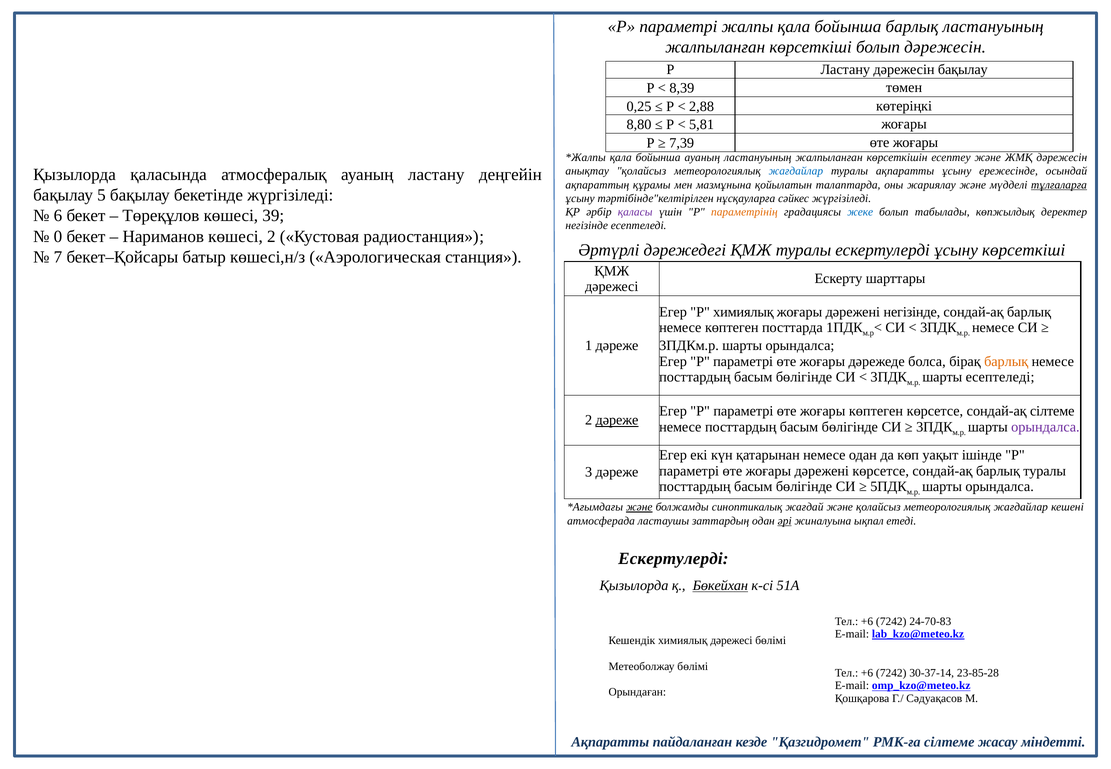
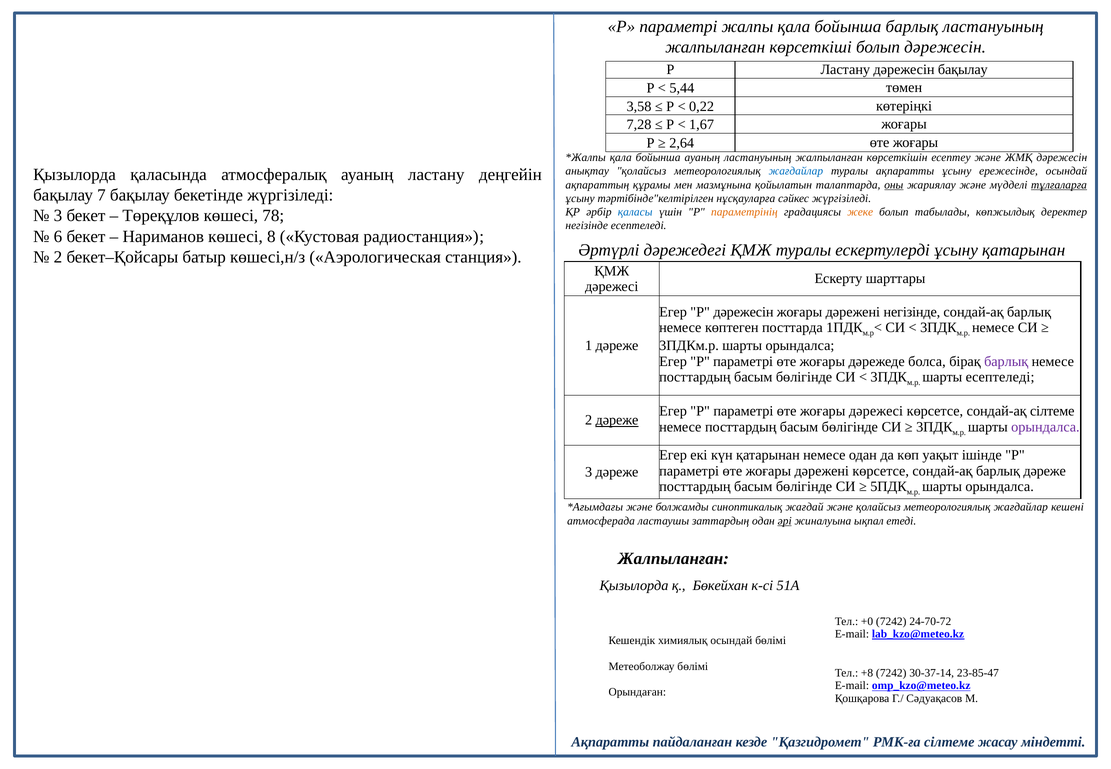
8,39: 8,39 -> 5,44
0,25: 0,25 -> 3,58
2,88: 2,88 -> 0,22
8,80: 8,80 -> 7,28
5,81: 5,81 -> 1,67
7,39: 7,39 -> 2,64
оны underline: none -> present
5: 5 -> 7
қаласы colour: purple -> blue
жеке colour: blue -> orange
6 at (58, 216): 6 -> 3
39: 39 -> 78
0: 0 -> 6
көшесі 2: 2 -> 8
ұсыну көрсеткіші: көрсеткіші -> қатарынан
7 at (58, 257): 7 -> 2
Р химиялық: химиялық -> дәрежесін
барлық at (1006, 361) colour: orange -> purple
жоғары көптеген: көптеген -> дәрежесі
барлық туралы: туралы -> дәреже
және at (639, 507) underline: present -> none
Ескертулерді at (673, 559): Ескертулерді -> Жалпыланған
Бөкейхан underline: present -> none
+6 at (867, 621): +6 -> +0
24-70-83: 24-70-83 -> 24-70-72
химиялық дәрежесі: дәрежесі -> осындай
+6 at (867, 673): +6 -> +8
23-85-28: 23-85-28 -> 23-85-47
